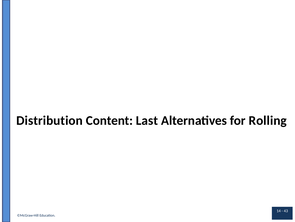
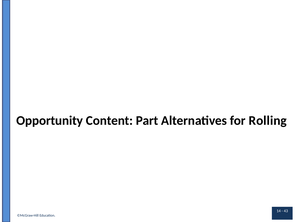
Distribution: Distribution -> Opportunity
Last: Last -> Part
